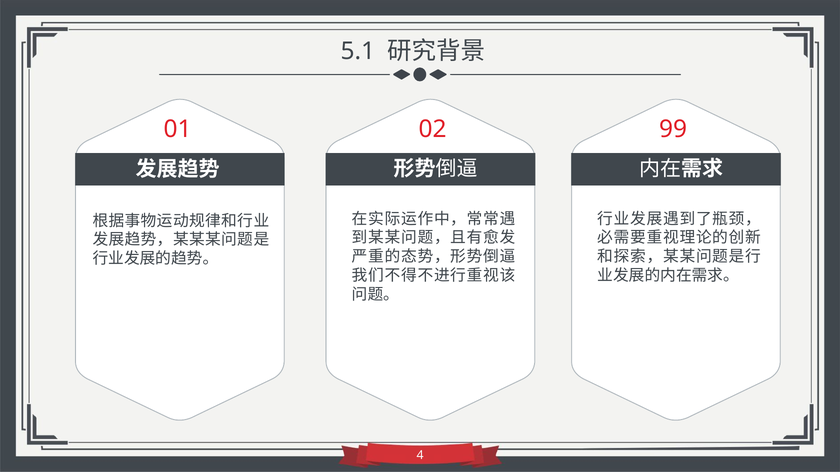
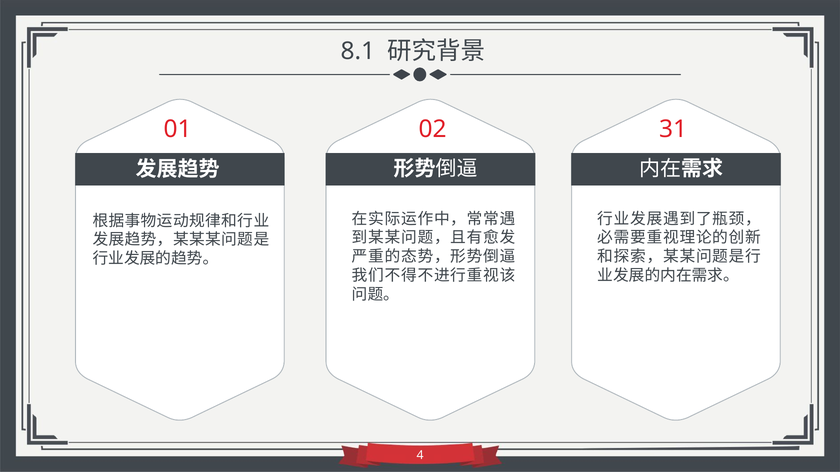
5.1: 5.1 -> 8.1
99: 99 -> 31
